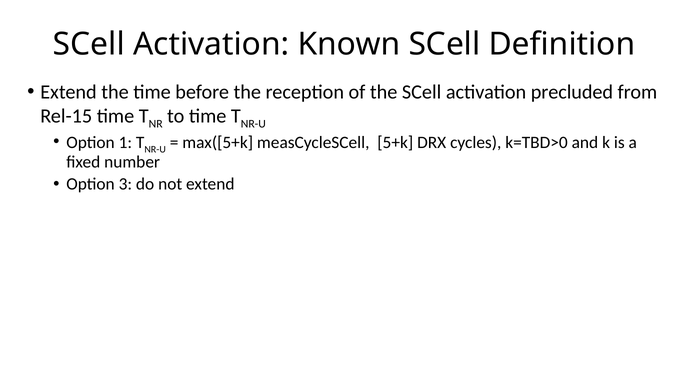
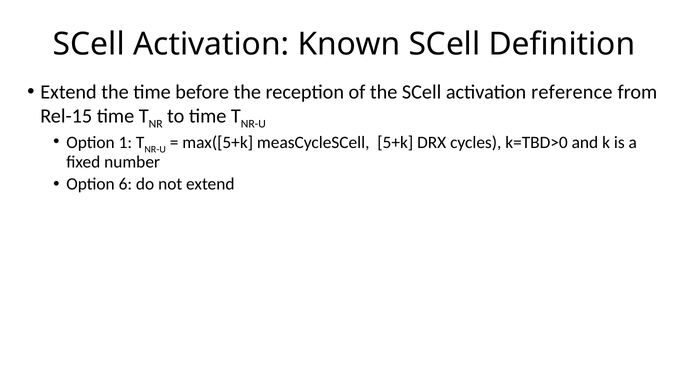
precluded: precluded -> reference
3: 3 -> 6
